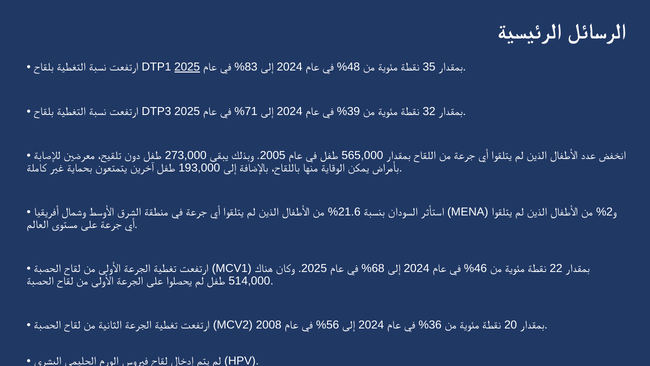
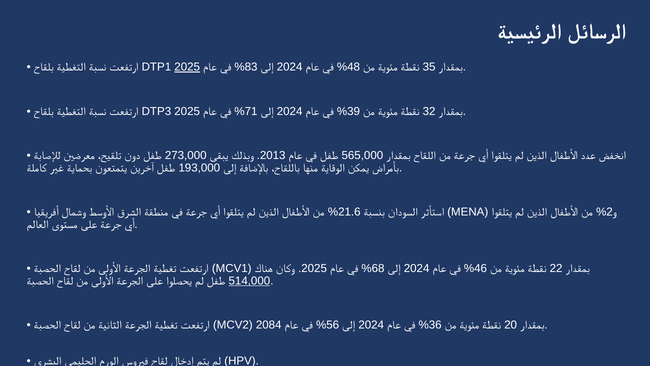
2005: 2005 -> 2013
514,000 underline: none -> present
2008: 2008 -> 2084
